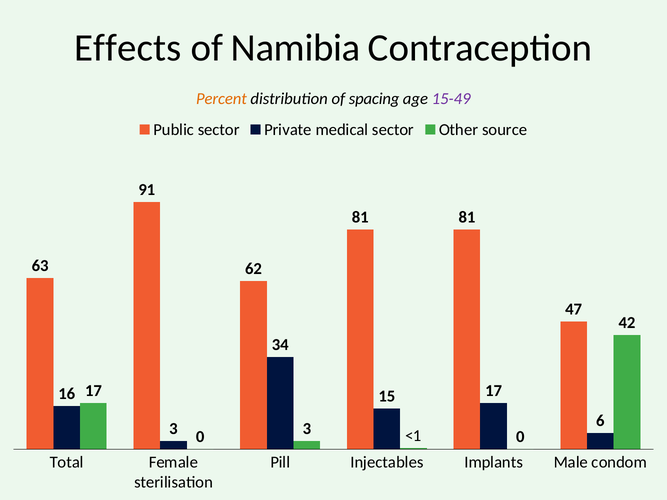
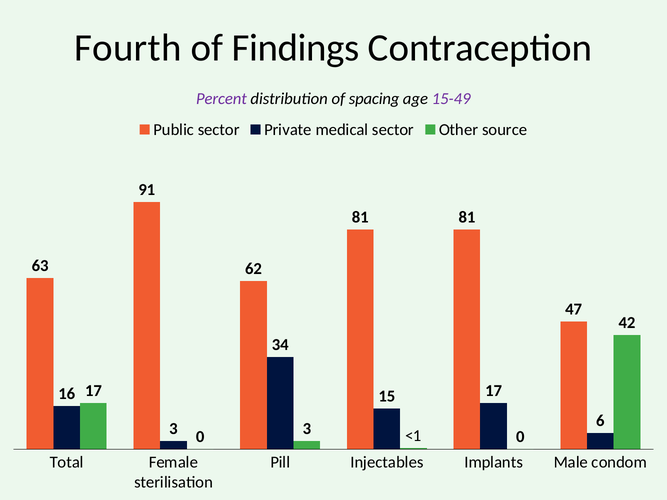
Effects: Effects -> Fourth
Namibia: Namibia -> Findings
Percent colour: orange -> purple
